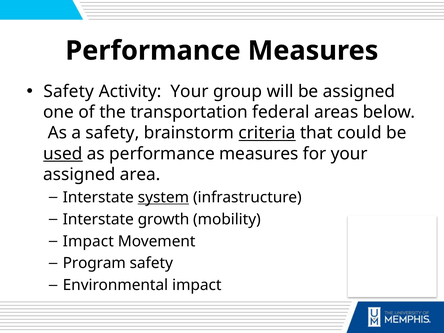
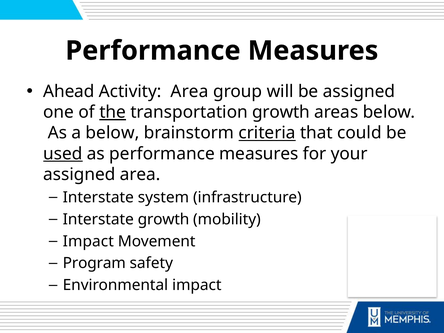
Safety at (69, 91): Safety -> Ahead
Activity Your: Your -> Area
the underline: none -> present
transportation federal: federal -> growth
a safety: safety -> below
system underline: present -> none
